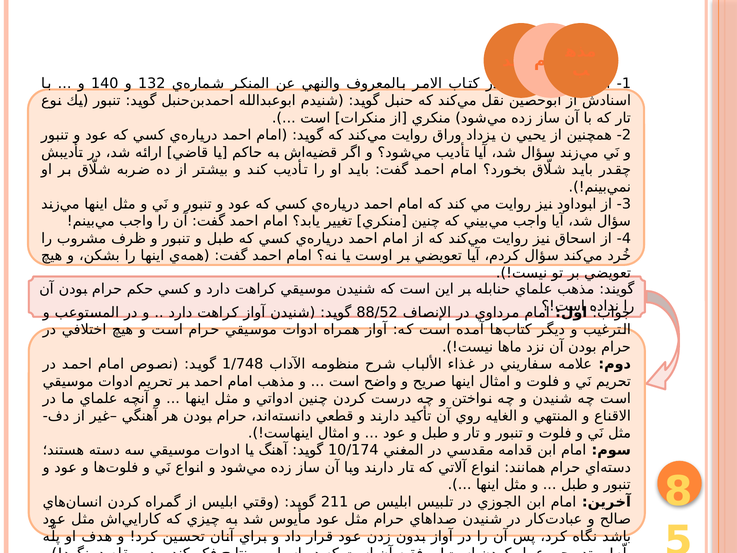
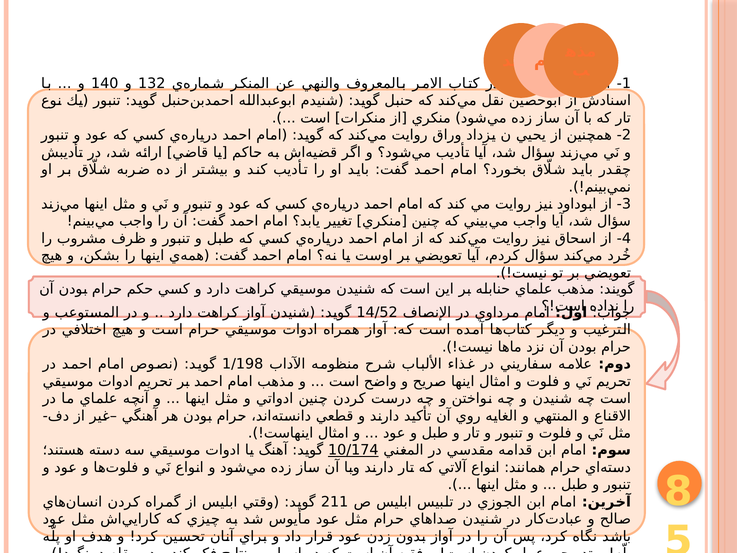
88/52: 88/52 -> 14/52
1/748: 1/748 -> 1/198
10/174 underline: none -> present
